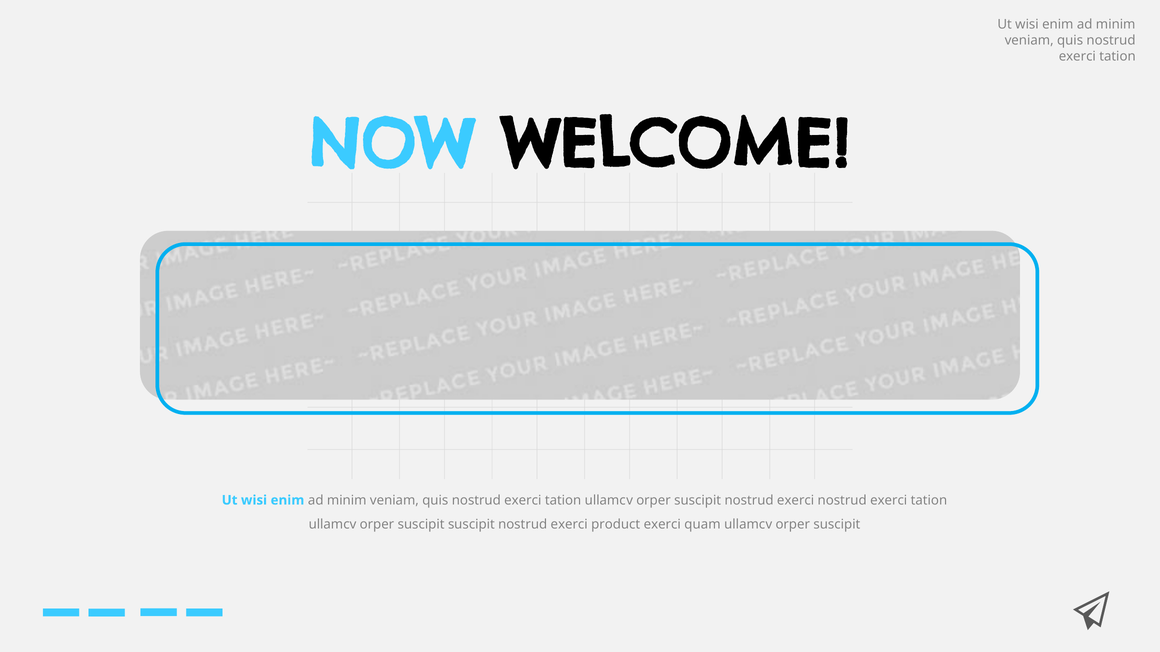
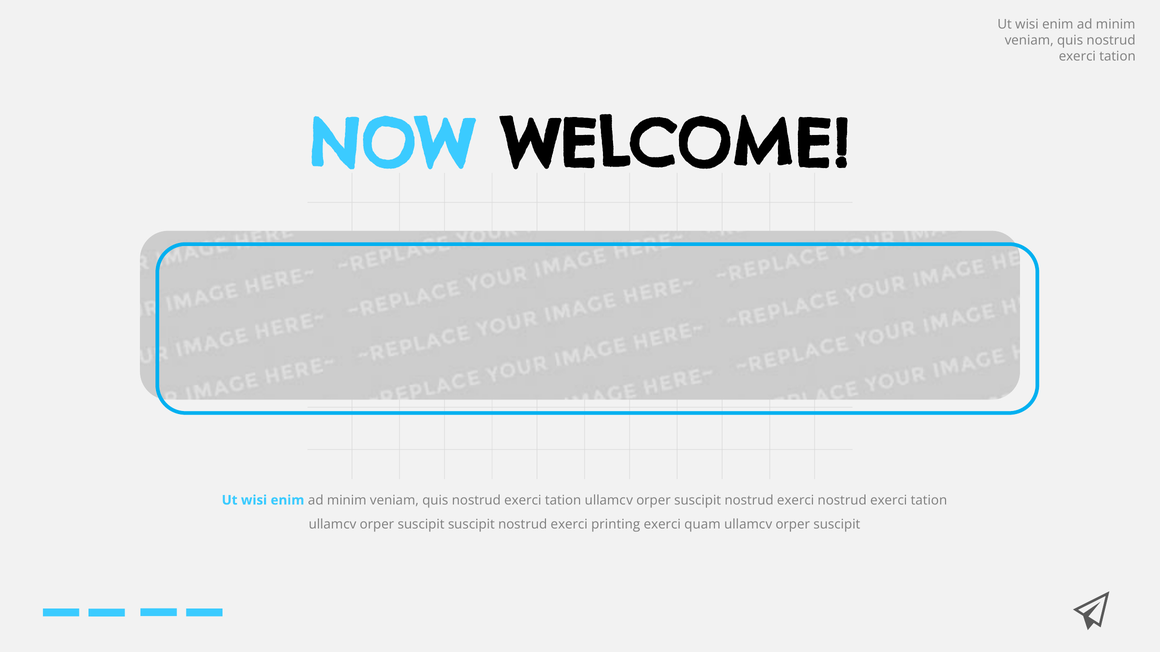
product: product -> printing
